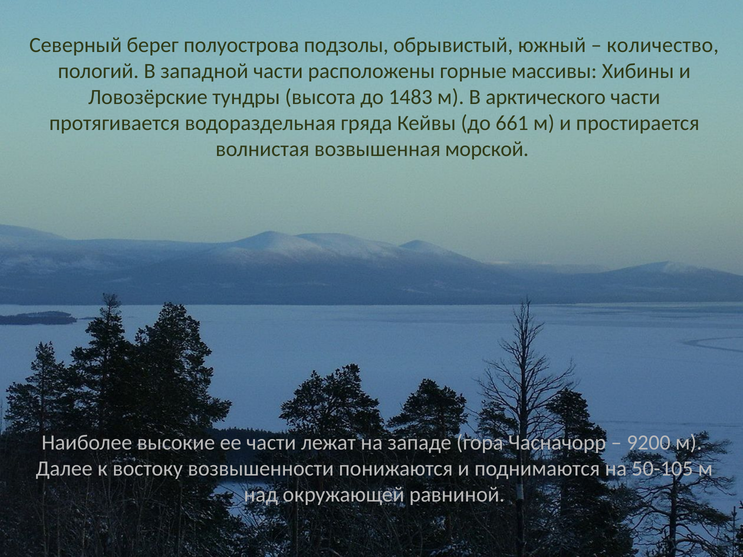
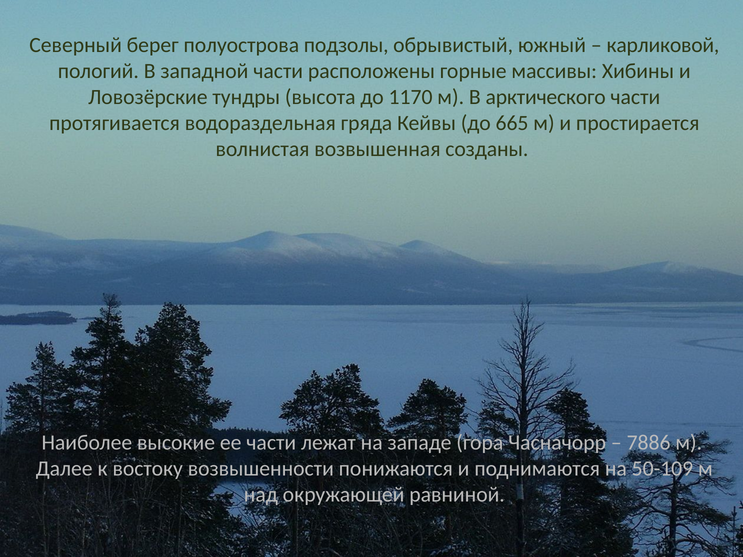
количество: количество -> карликовой
1483: 1483 -> 1170
661: 661 -> 665
морской: морской -> созданы
9200: 9200 -> 7886
50-105: 50-105 -> 50-109
